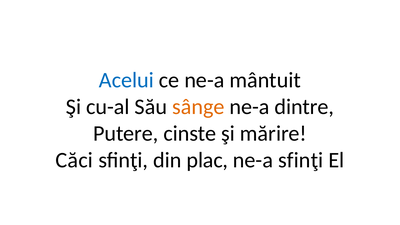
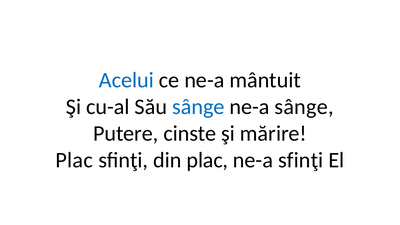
sânge at (198, 107) colour: orange -> blue
ne-a dintre: dintre -> sânge
Căci at (74, 160): Căci -> Plac
